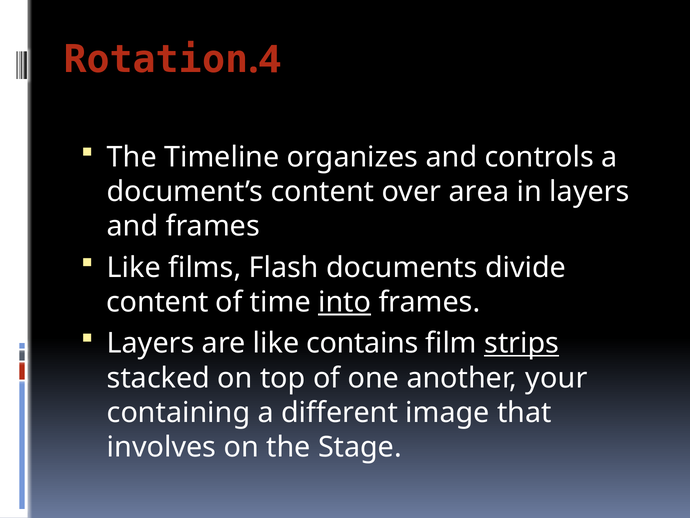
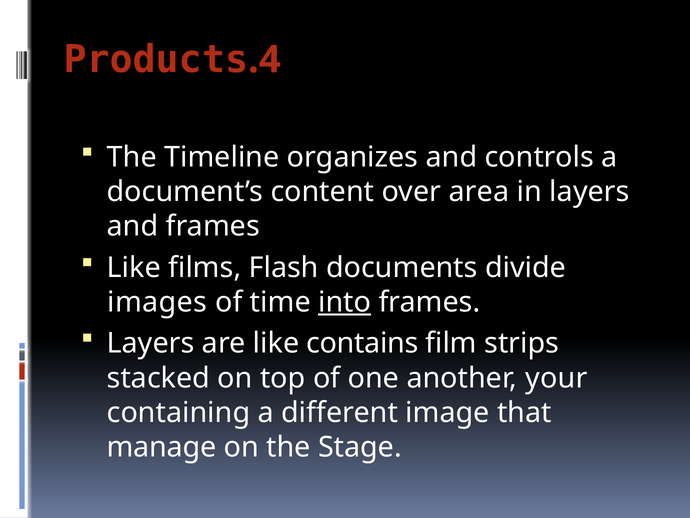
Rotation: Rotation -> Products
content at (157, 302): content -> images
strips underline: present -> none
involves: involves -> manage
